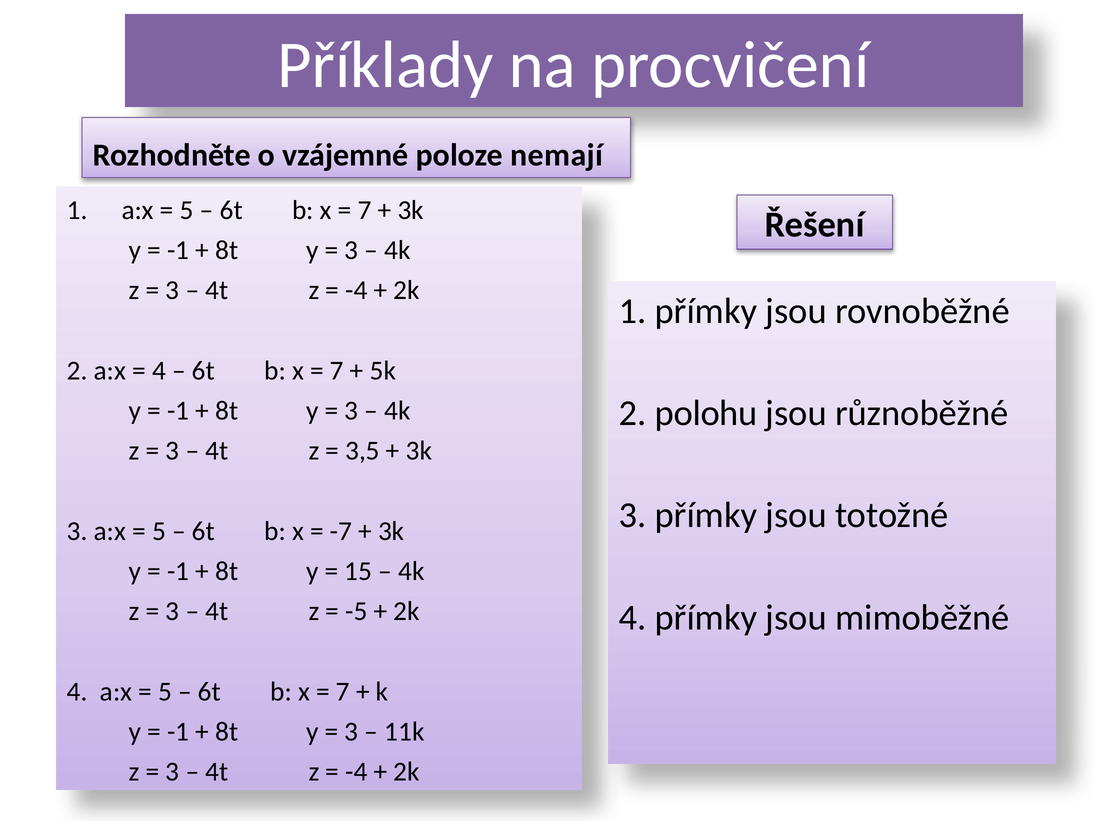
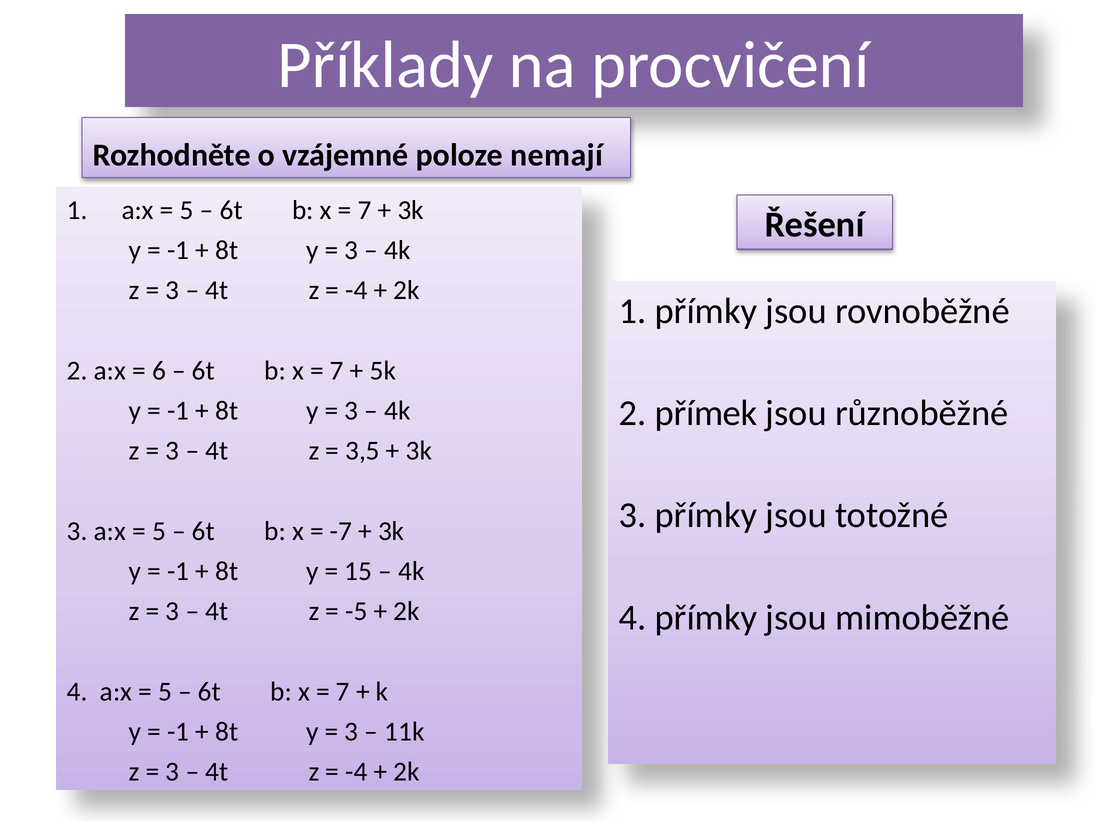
4 at (159, 371): 4 -> 6
polohu: polohu -> přímek
